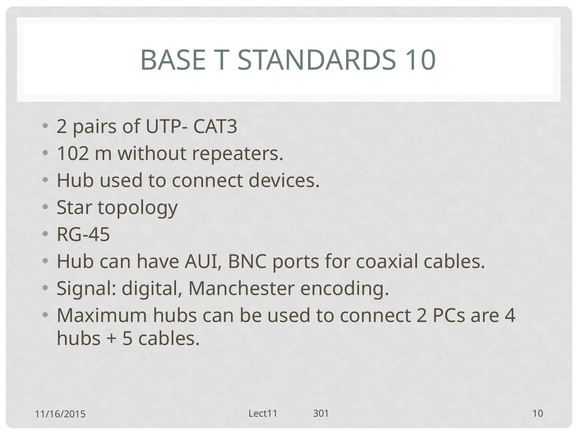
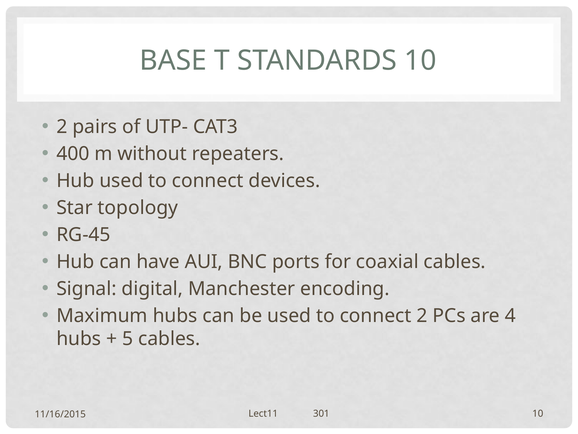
102: 102 -> 400
